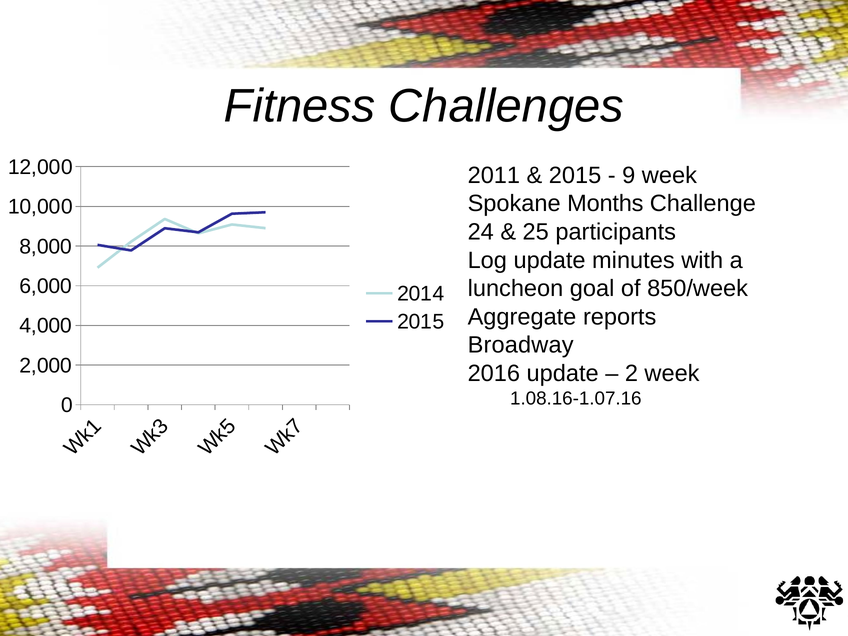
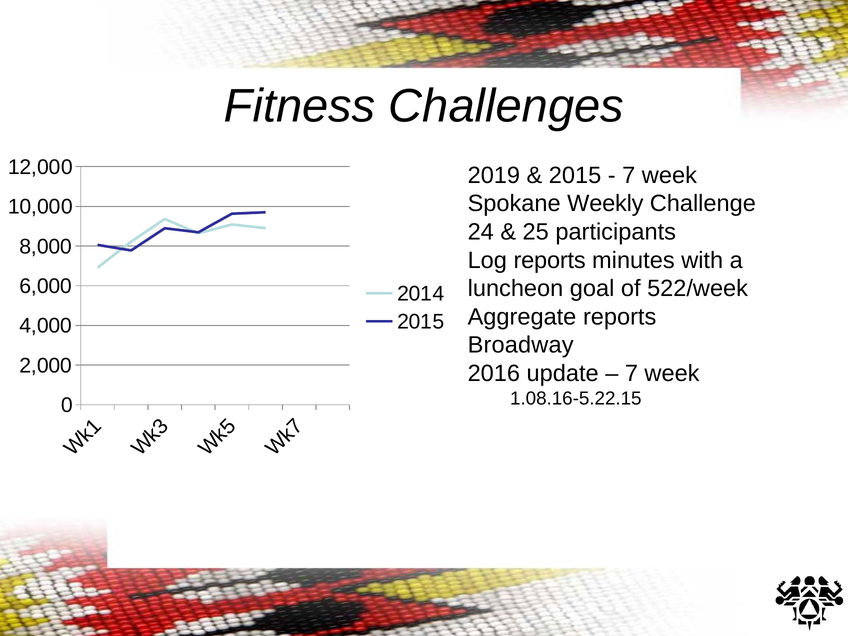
2011: 2011 -> 2019
9 at (629, 175): 9 -> 7
Months: Months -> Weekly
Log update: update -> reports
850/week: 850/week -> 522/week
2 at (631, 373): 2 -> 7
1.08.16-1.07.16: 1.08.16-1.07.16 -> 1.08.16-5.22.15
